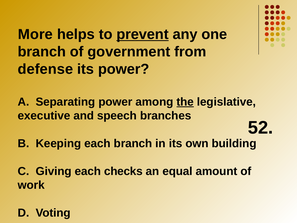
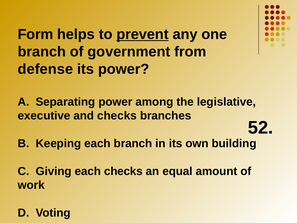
More: More -> Form
the underline: present -> none
and speech: speech -> checks
